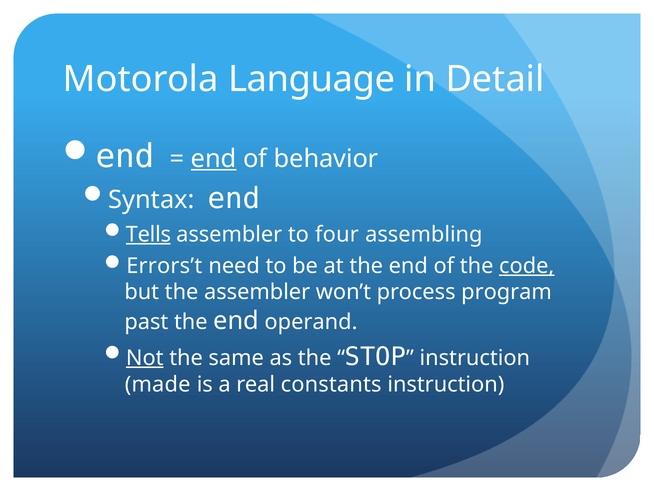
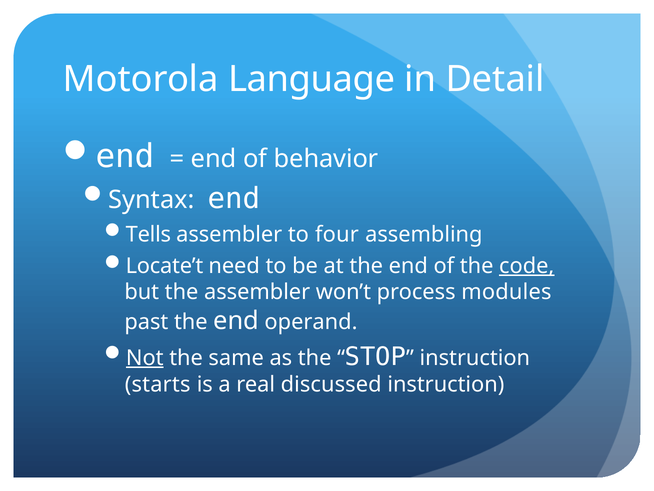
end at (214, 159) underline: present -> none
Tells underline: present -> none
Errors’t: Errors’t -> Locate’t
program: program -> modules
made: made -> starts
constants: constants -> discussed
